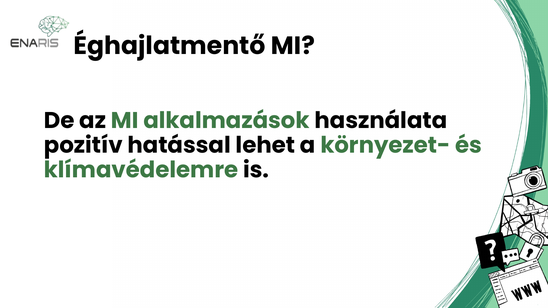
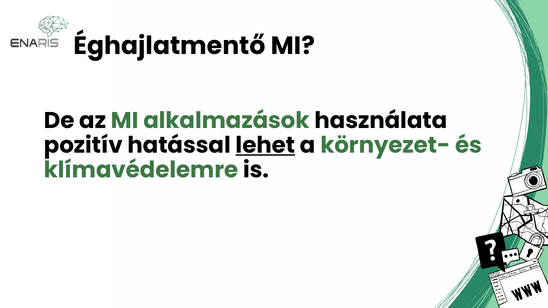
lehet underline: none -> present
